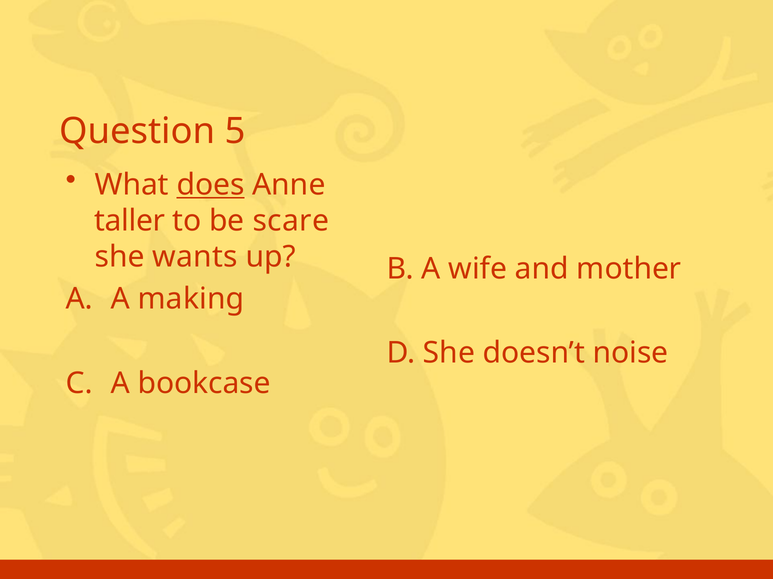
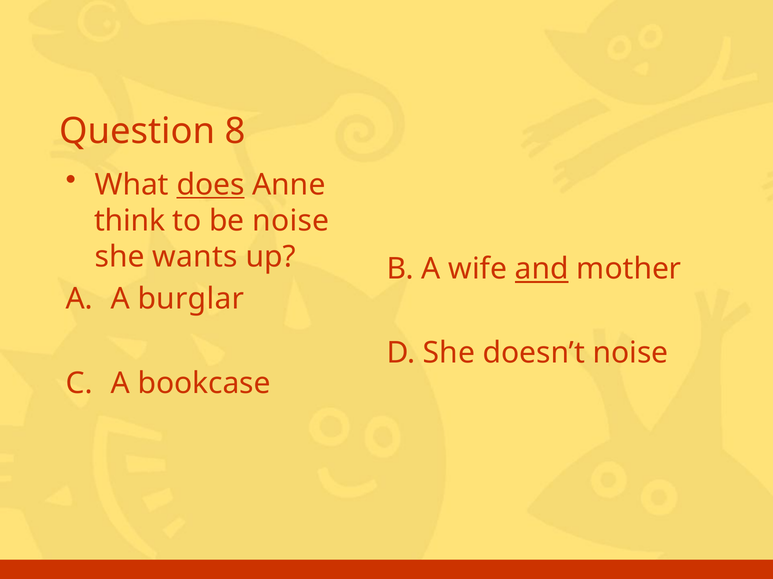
5: 5 -> 8
taller: taller -> think
be scare: scare -> noise
and underline: none -> present
making: making -> burglar
